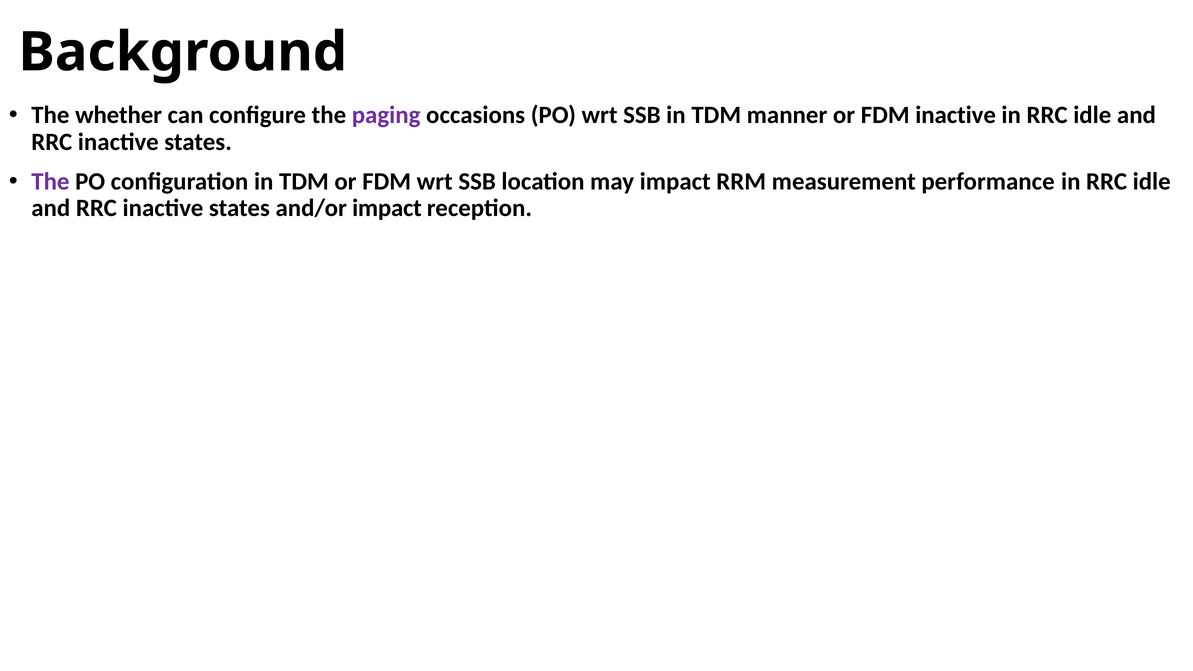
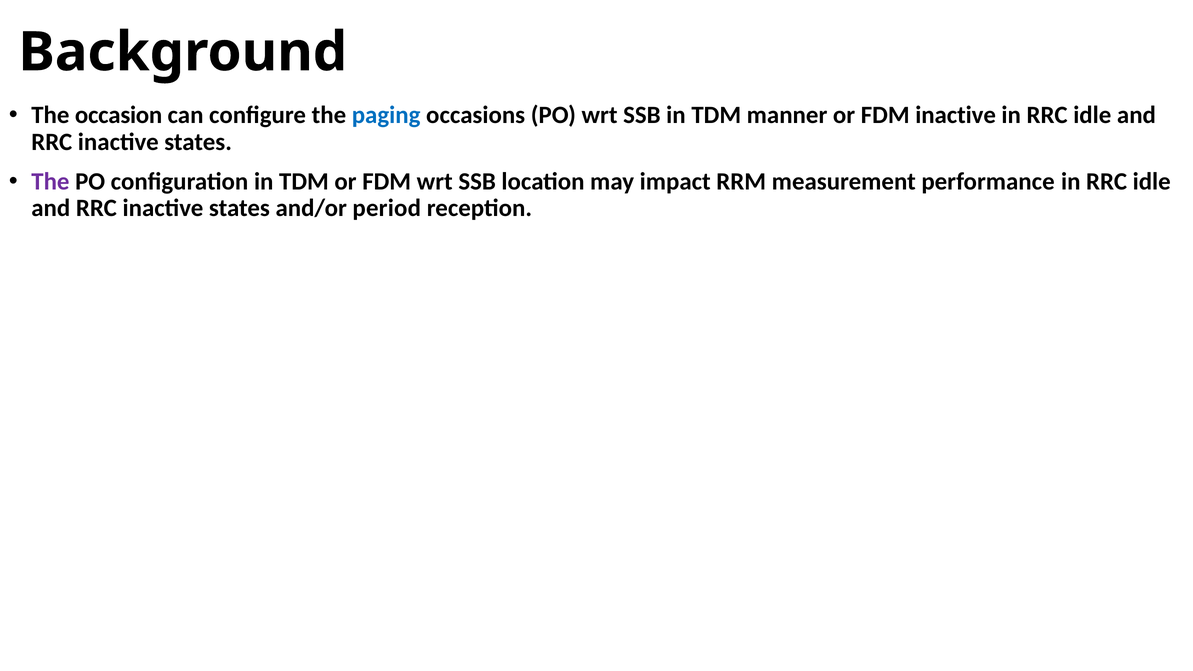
whether: whether -> occasion
paging colour: purple -> blue
and/or impact: impact -> period
